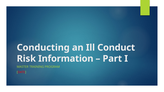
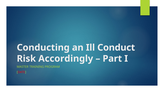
Information: Information -> Accordingly
